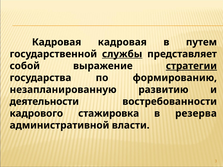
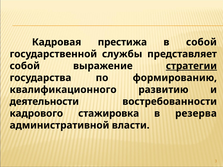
Кадровая кадровая: кадровая -> престижа
в путем: путем -> собой
службы underline: present -> none
незапланированную: незапланированную -> квалификационного
